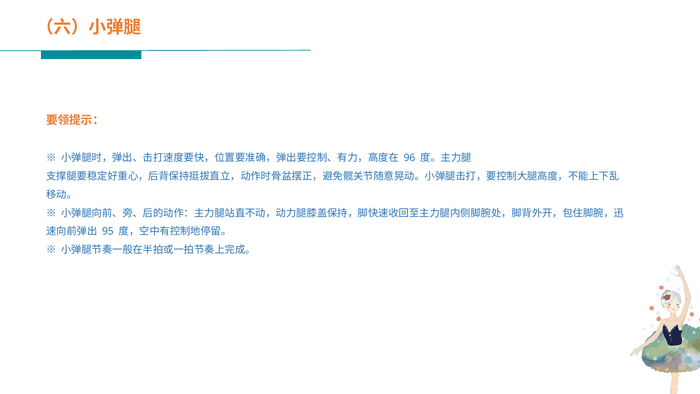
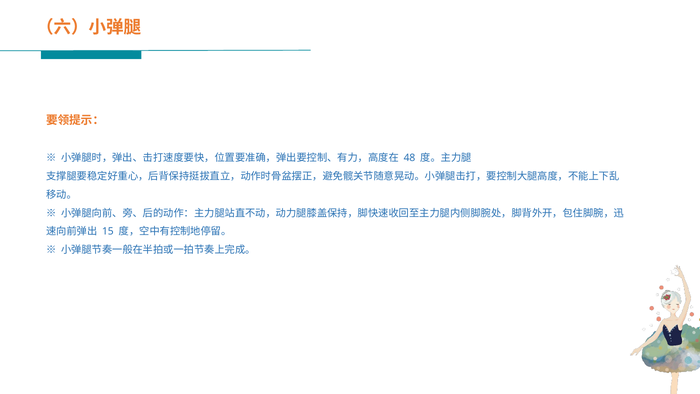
96: 96 -> 48
95: 95 -> 15
